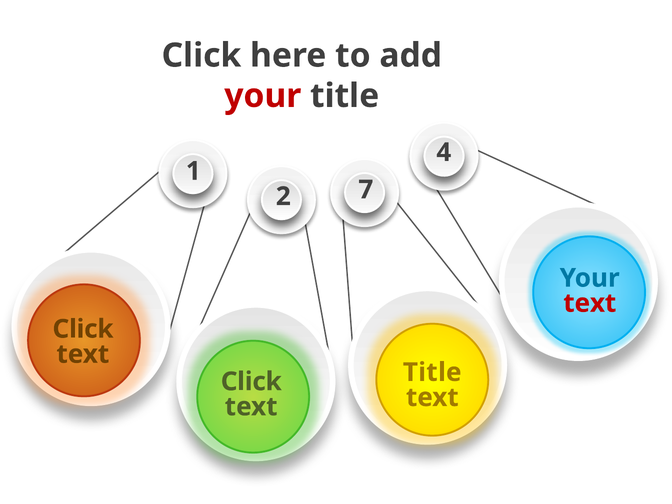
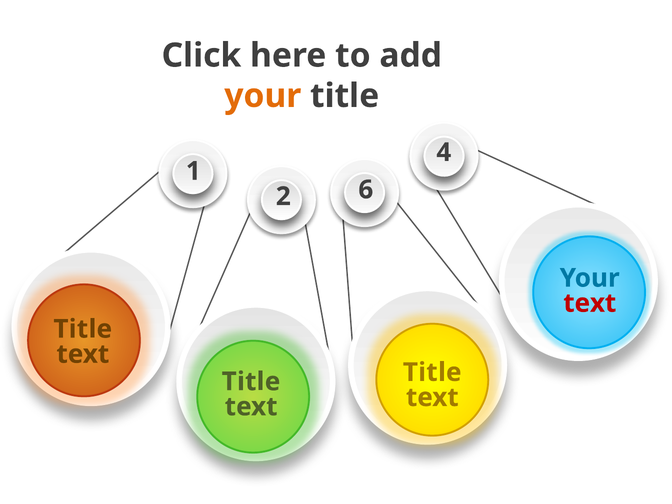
your at (263, 96) colour: red -> orange
7: 7 -> 6
Click at (83, 329): Click -> Title
Click at (251, 382): Click -> Title
